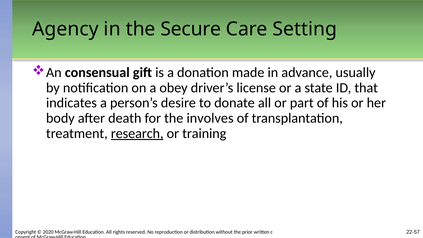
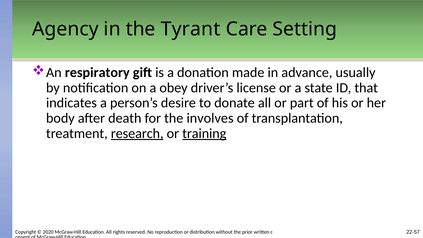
Secure: Secure -> Tyrant
consensual: consensual -> respiratory
training underline: none -> present
